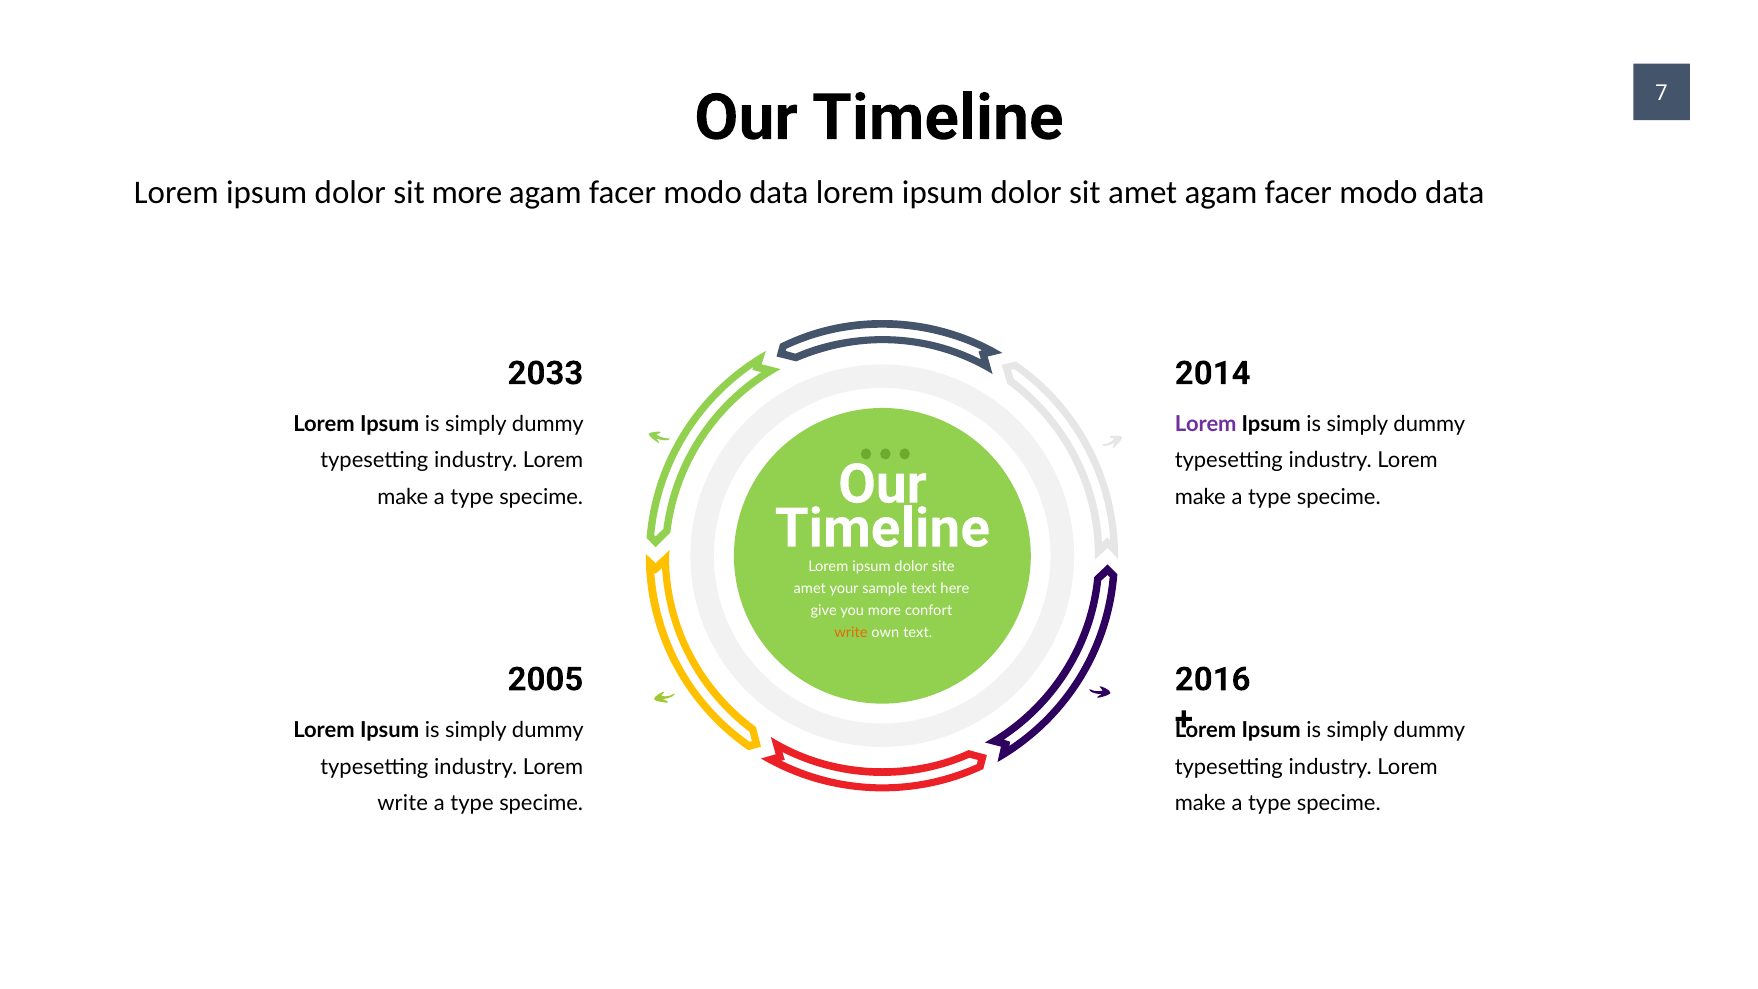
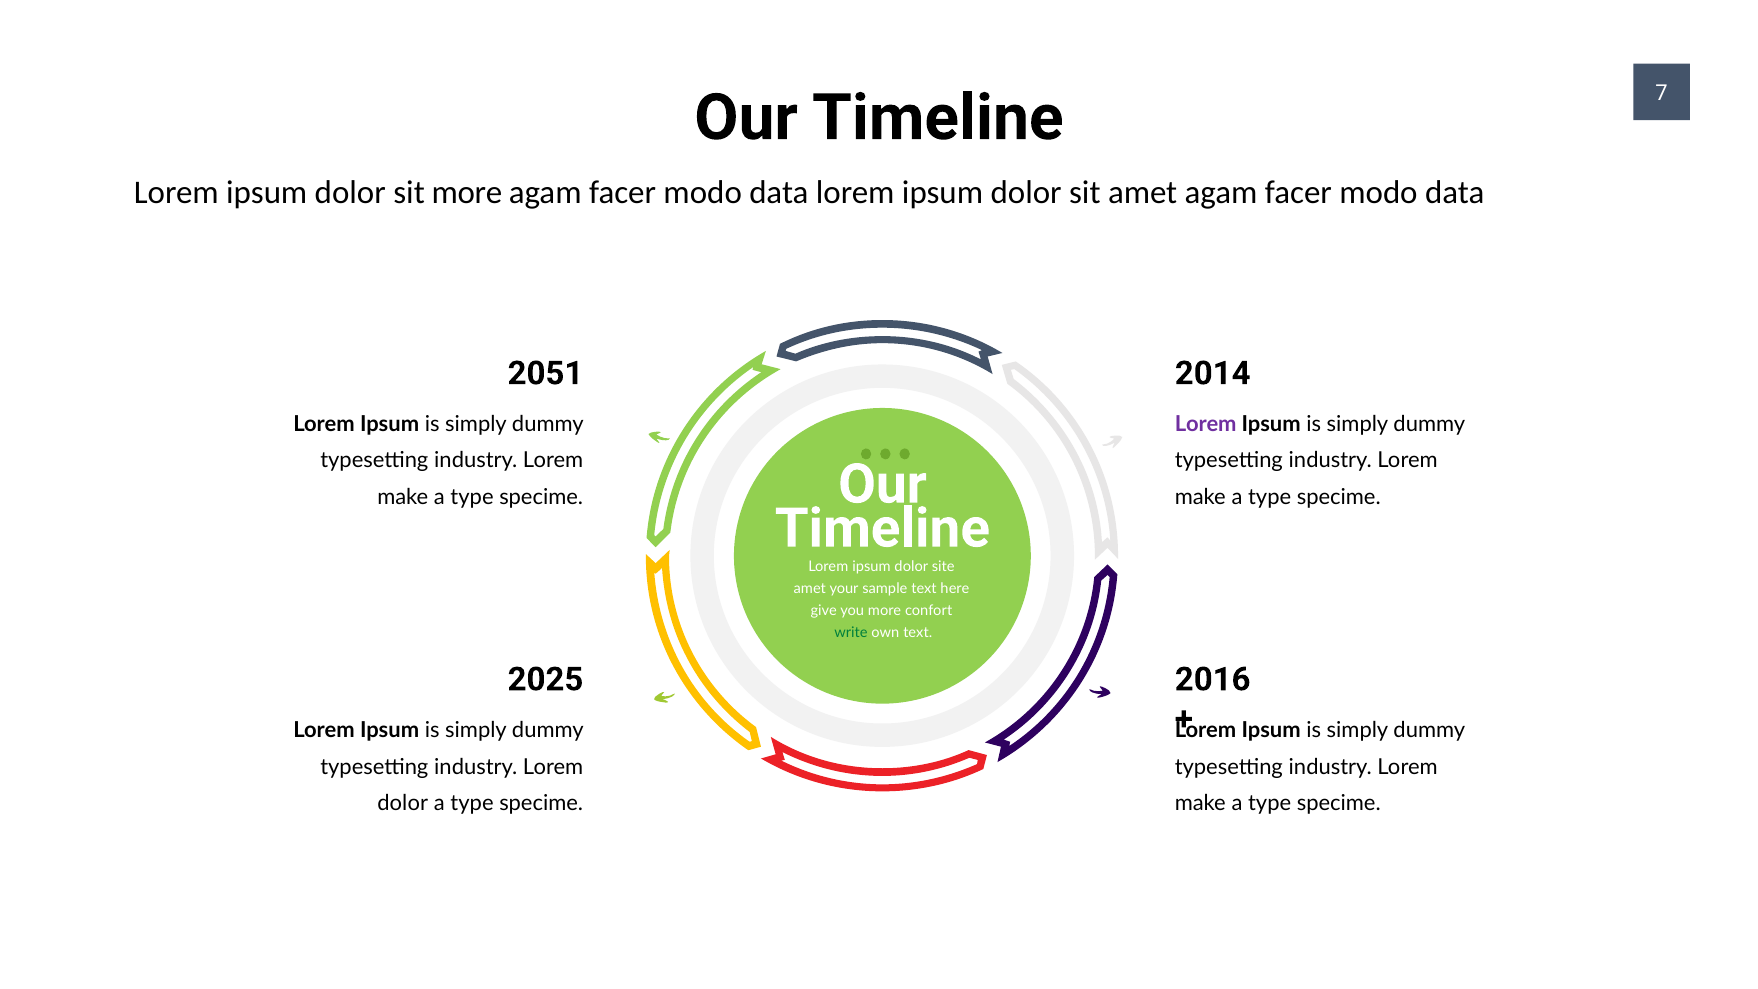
2033: 2033 -> 2051
write at (851, 633) colour: orange -> green
2005: 2005 -> 2025
write at (403, 803): write -> dolor
